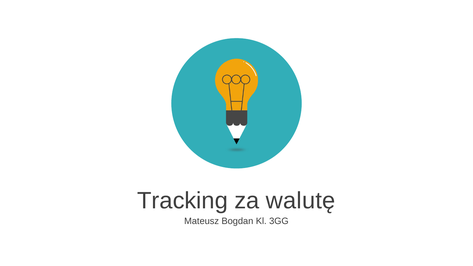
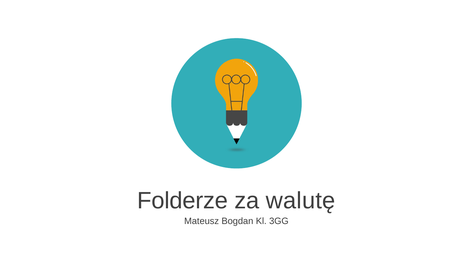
Tracking: Tracking -> Folderze
